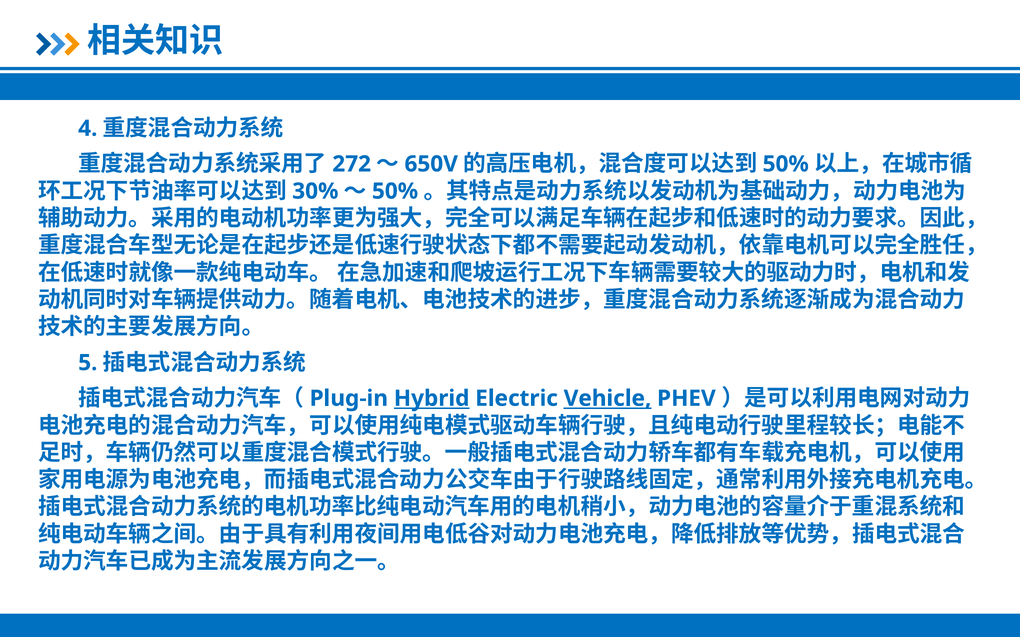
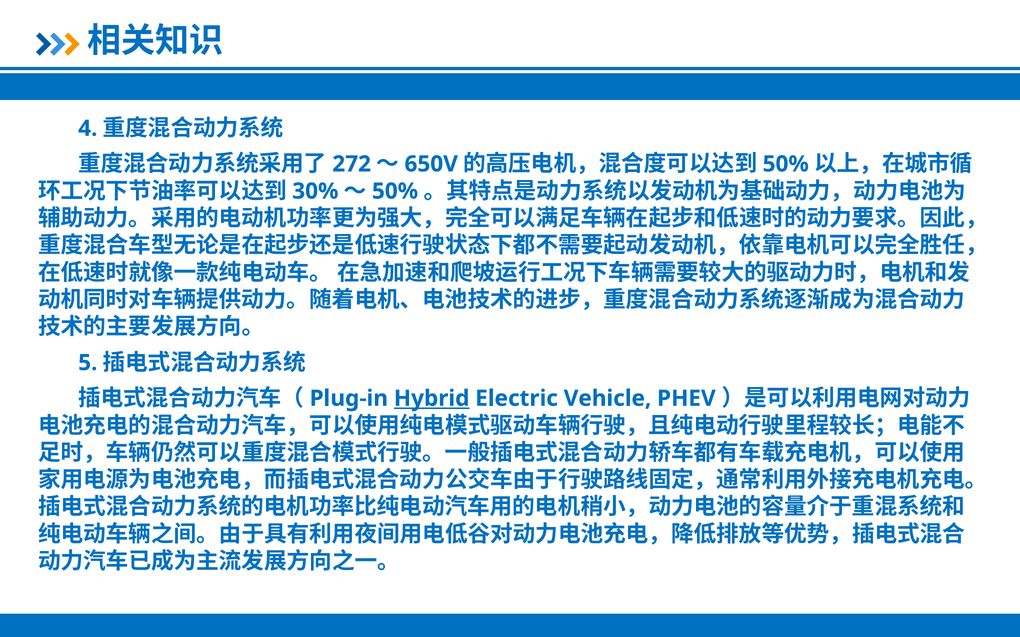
Vehicle underline: present -> none
